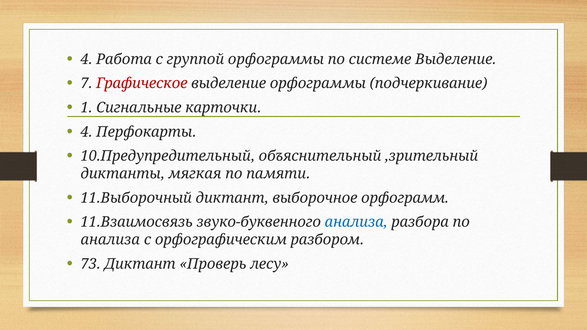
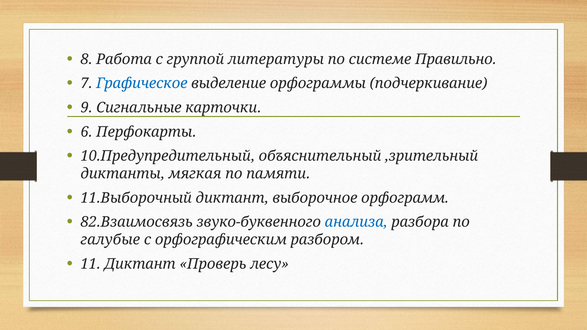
4 at (86, 59): 4 -> 8
группой орфограммы: орфограммы -> литературы
системе Выделение: Выделение -> Правильно
Графическое colour: red -> blue
1: 1 -> 9
4 at (86, 132): 4 -> 6
11.Взаимосвязь: 11.Взаимосвязь -> 82.Взаимосвязь
анализа at (110, 240): анализа -> галубые
73: 73 -> 11
